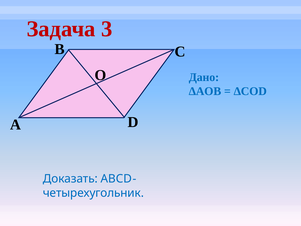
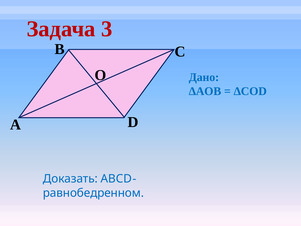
четырехугольник: четырехугольник -> равнобедренном
